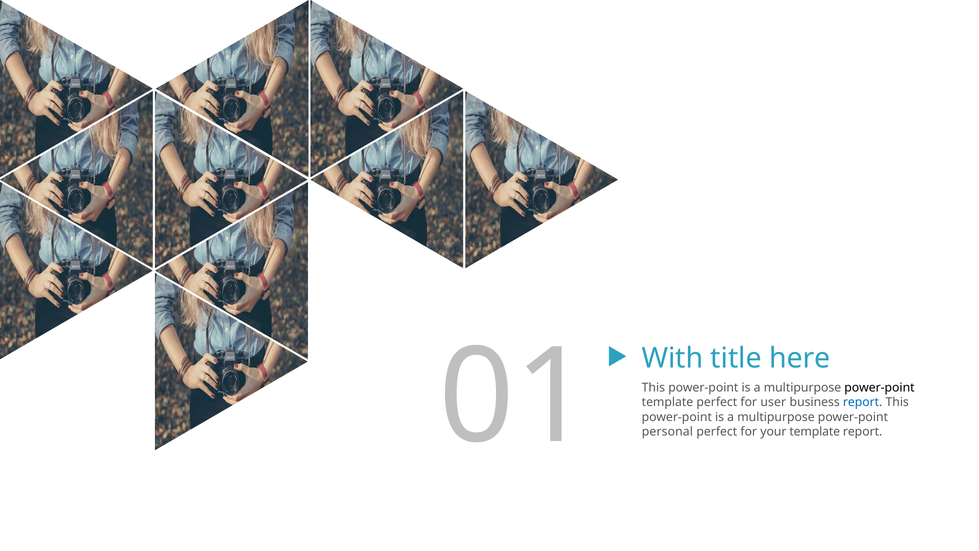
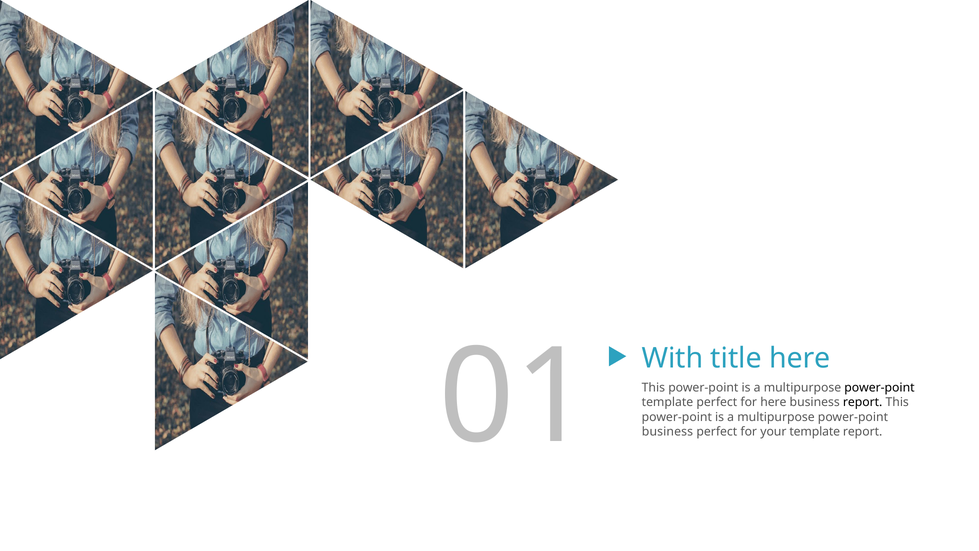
for user: user -> here
report at (863, 402) colour: blue -> black
personal at (667, 432): personal -> business
